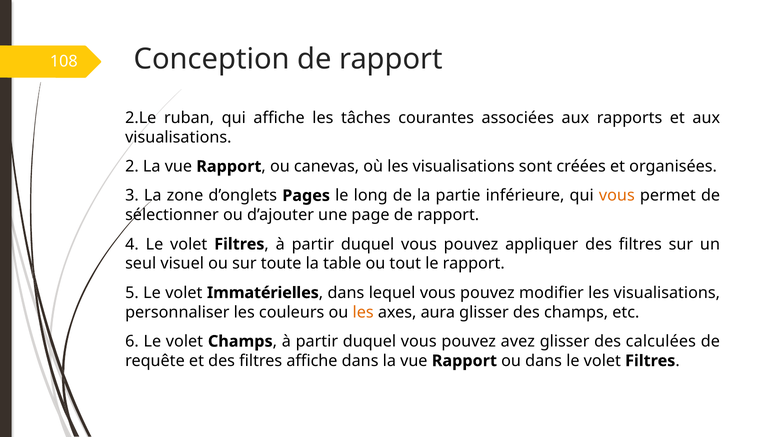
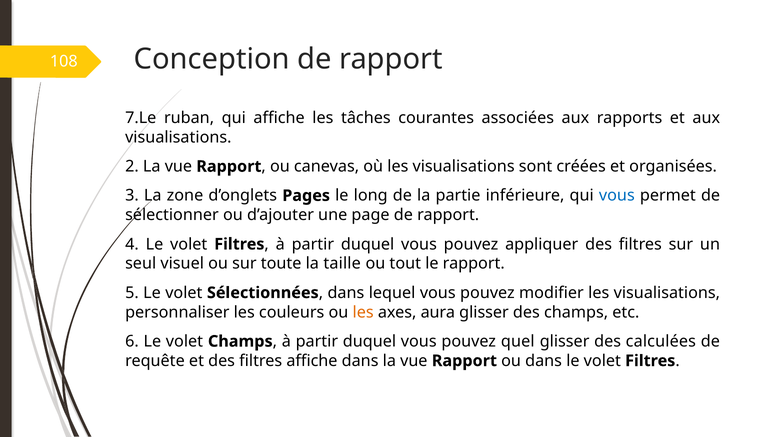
2.Le: 2.Le -> 7.Le
vous at (617, 195) colour: orange -> blue
table: table -> taille
Immatérielles: Immatérielles -> Sélectionnées
avez: avez -> quel
